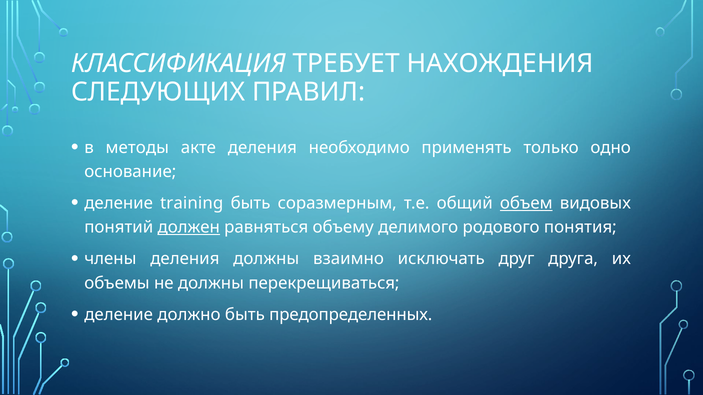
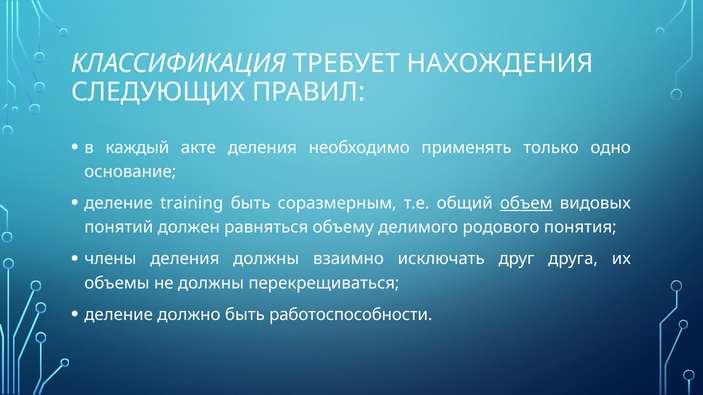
методы: методы -> каждый
должен underline: present -> none
предопределенных: предопределенных -> работоспособности
